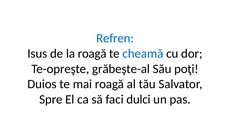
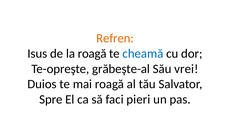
Refren colour: blue -> orange
poţi: poţi -> vrei
dulci: dulci -> pieri
